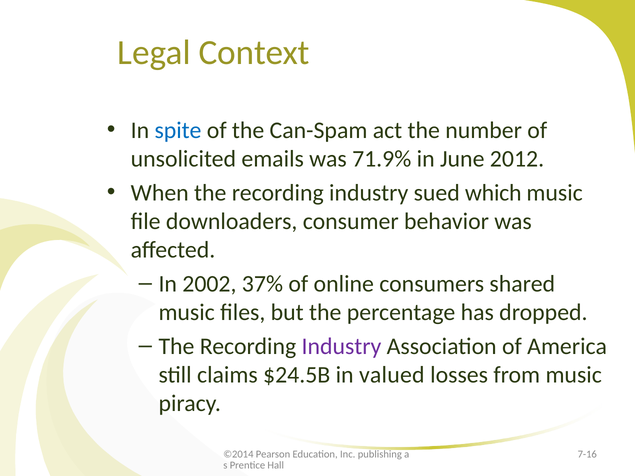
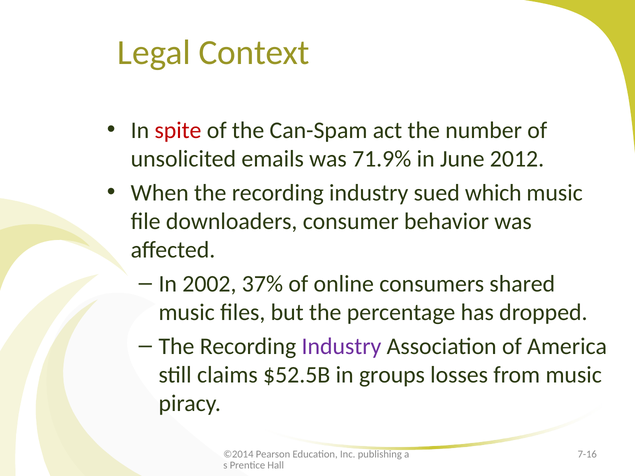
spite colour: blue -> red
$24.5B: $24.5B -> $52.5B
valued: valued -> groups
